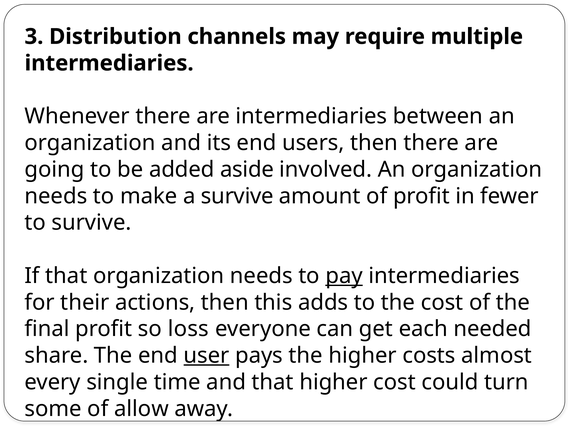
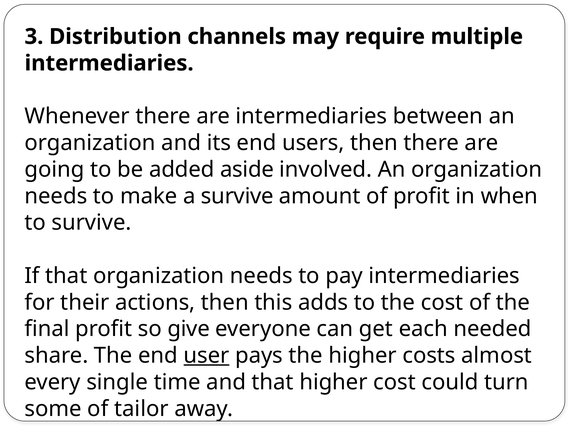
fewer: fewer -> when
pay underline: present -> none
loss: loss -> give
allow: allow -> tailor
